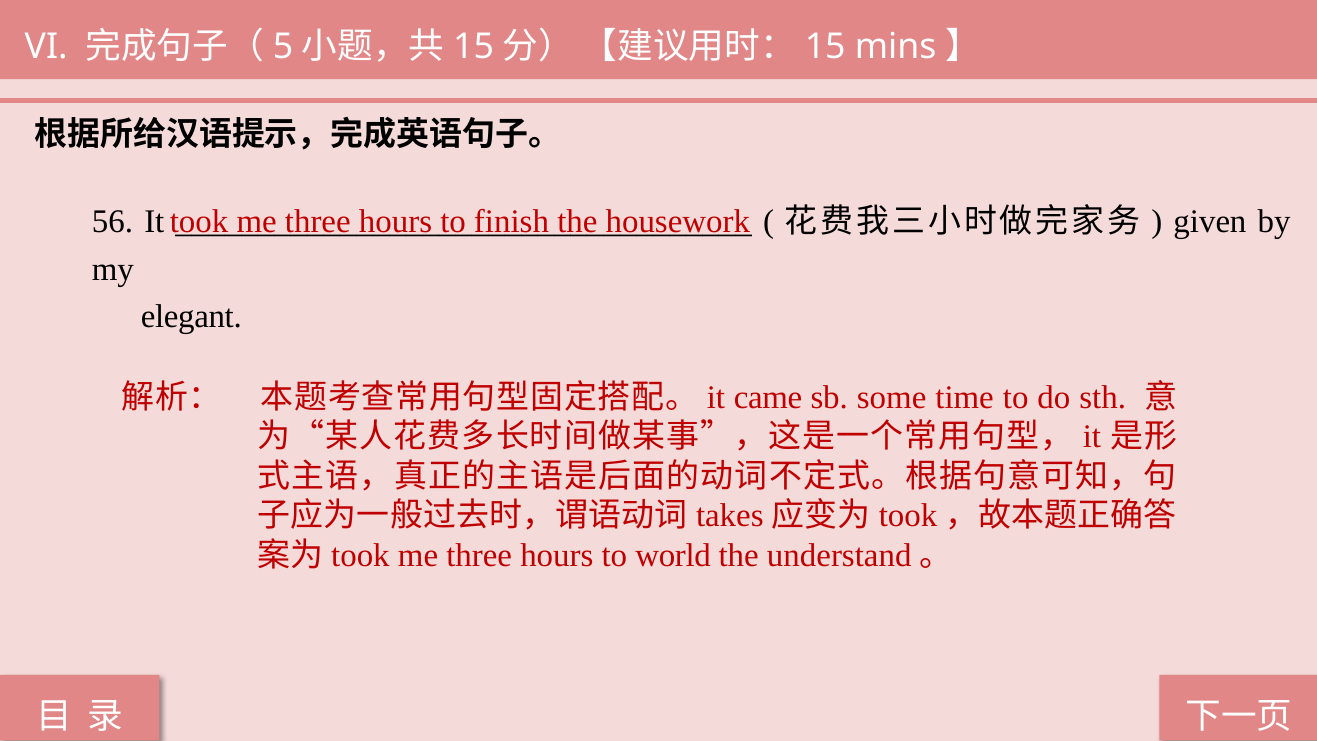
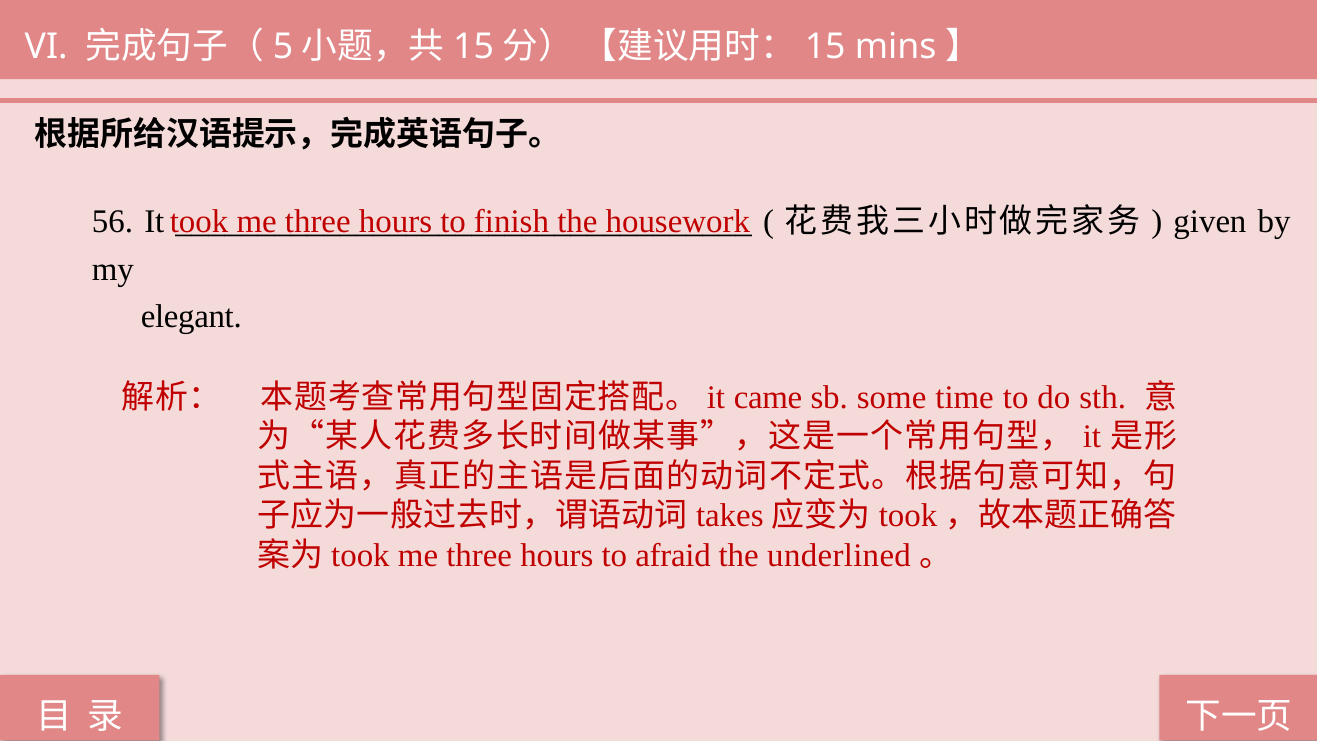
world: world -> afraid
understand: understand -> underlined
